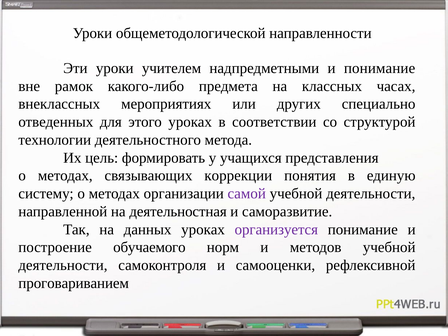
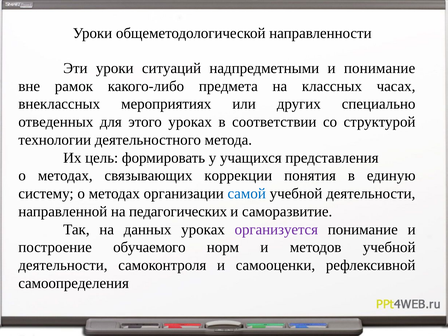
учителем: учителем -> ситуаций
самой colour: purple -> blue
деятельностная: деятельностная -> педагогических
проговариванием: проговариванием -> самоопределения
